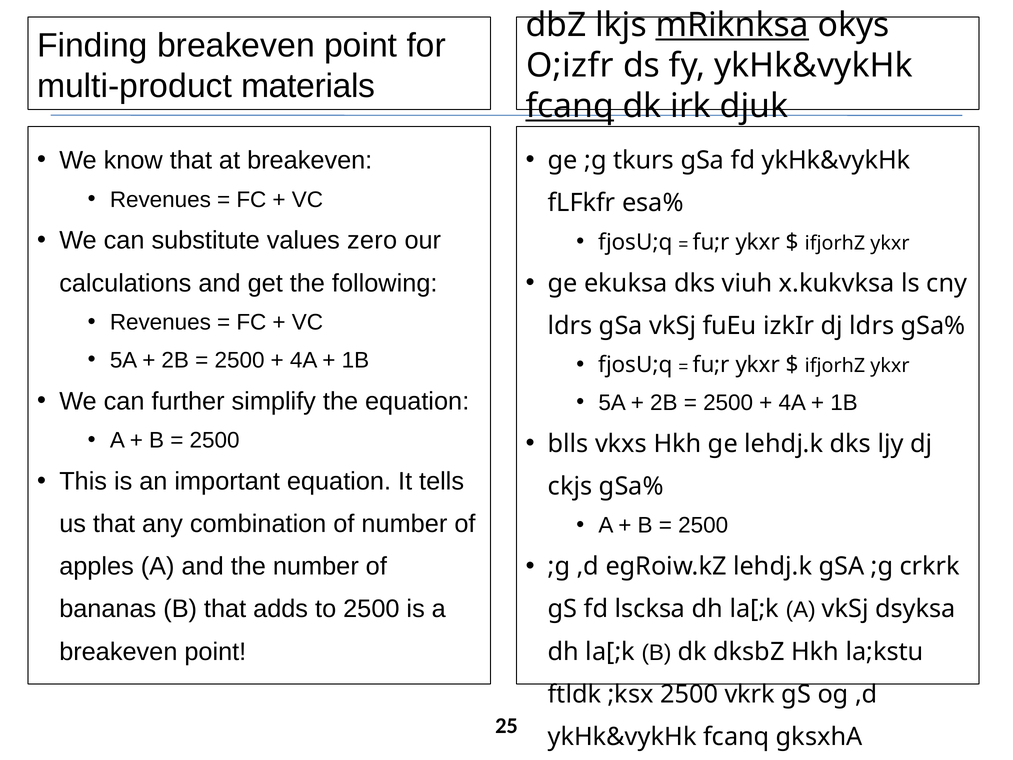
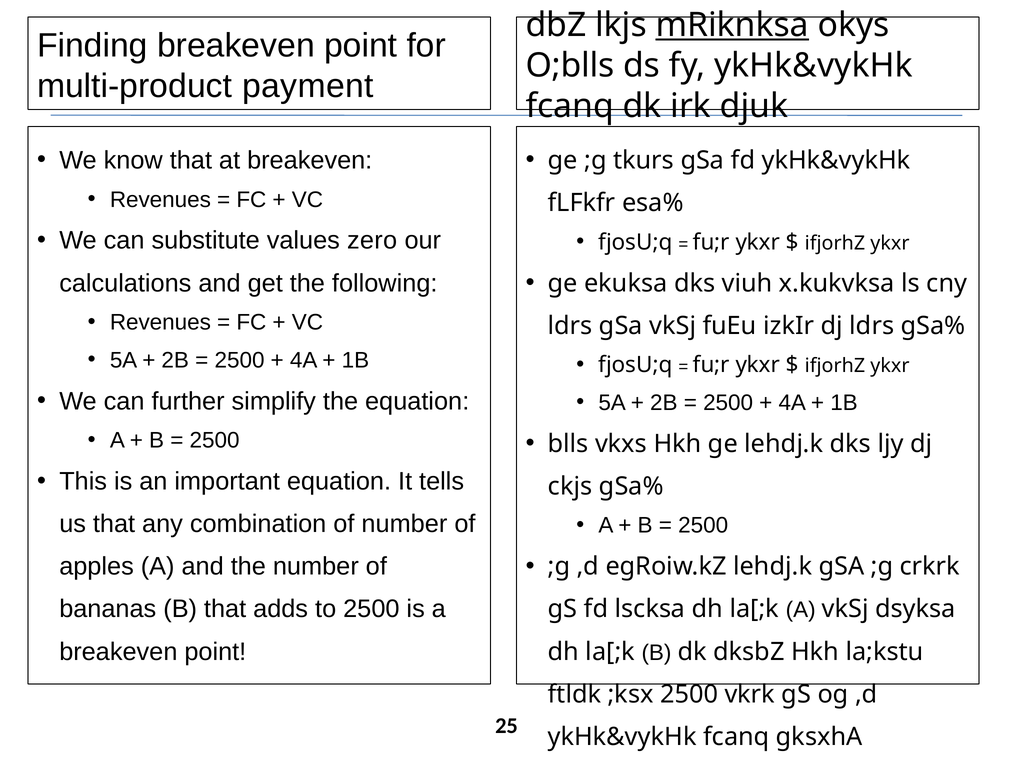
O;izfr: O;izfr -> O;blls
materials: materials -> payment
fcanq at (570, 106) underline: present -> none
